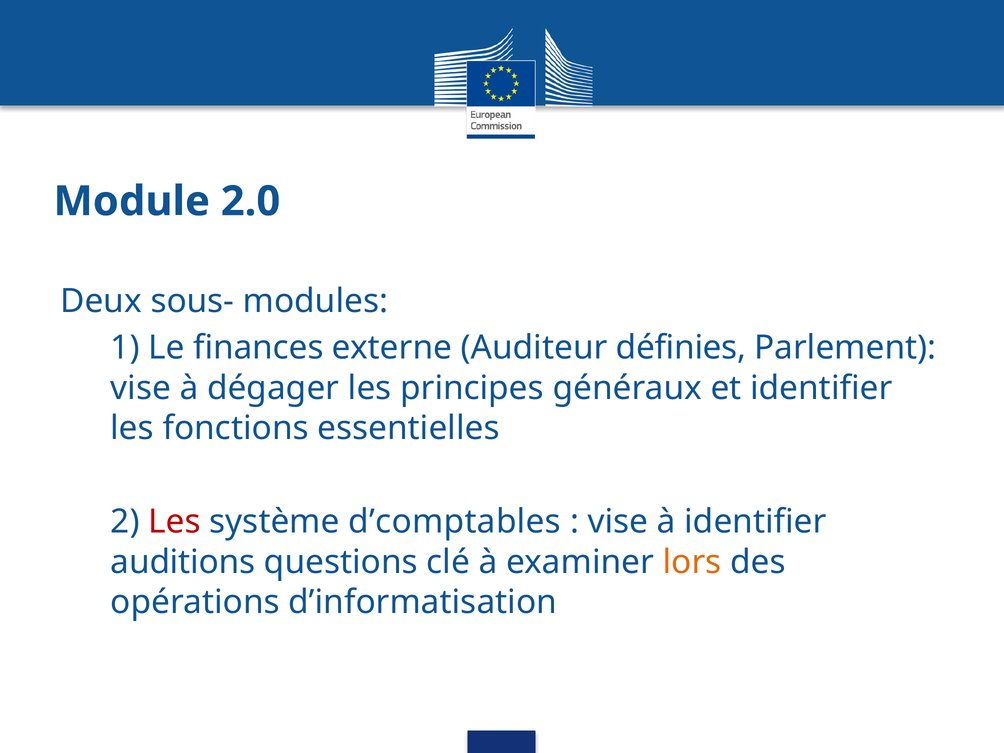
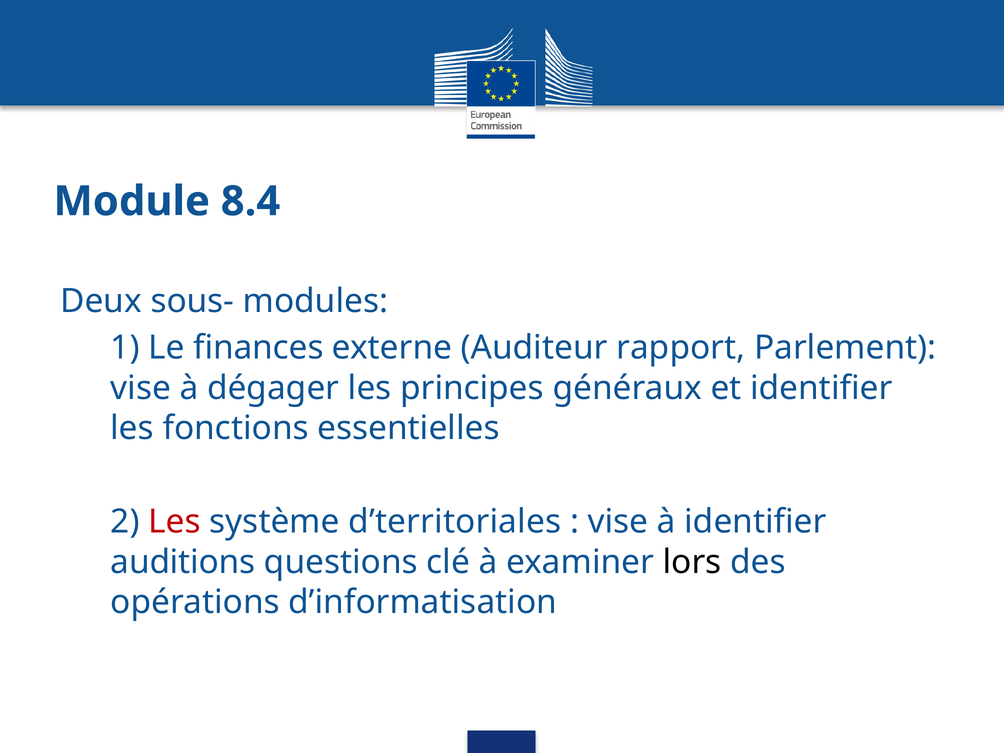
2.0: 2.0 -> 8.4
définies: définies -> rapport
d’comptables: d’comptables -> d’territoriales
lors colour: orange -> black
